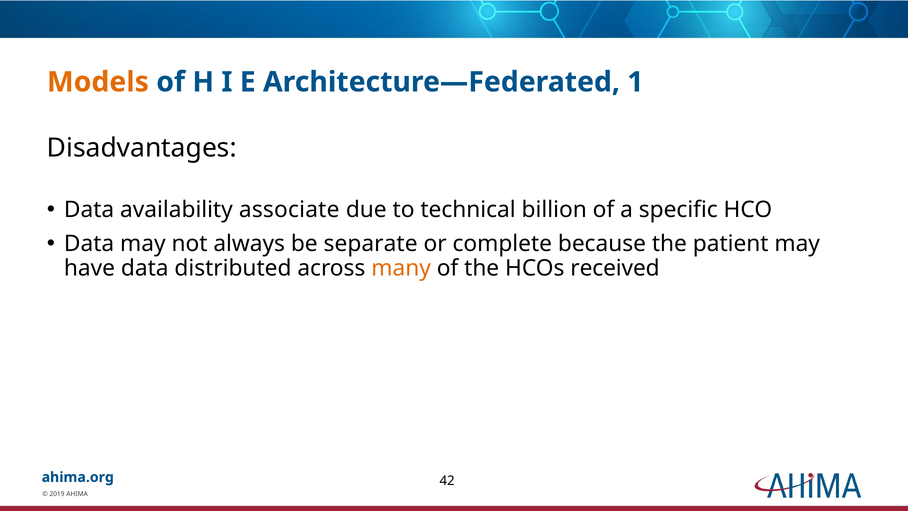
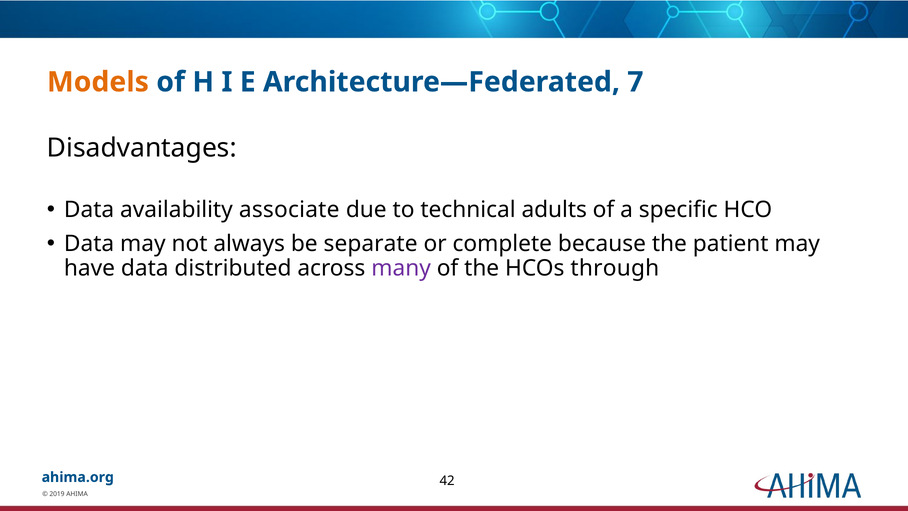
1: 1 -> 7
billion: billion -> adults
many colour: orange -> purple
received: received -> through
